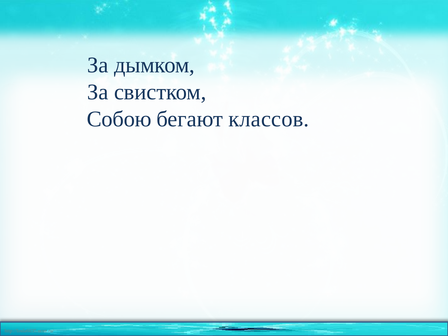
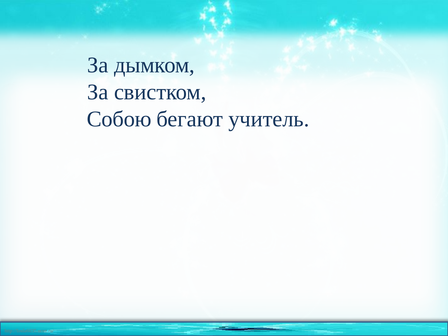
классов: классов -> учитель
